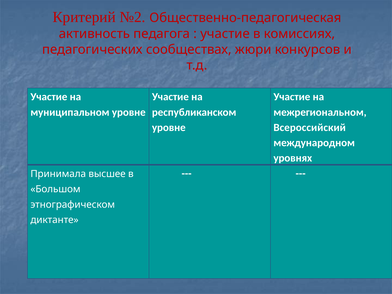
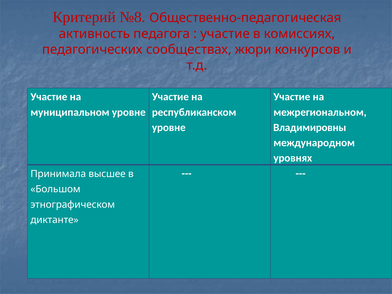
№2: №2 -> №8
Всероссийский: Всероссийский -> Владимировны
